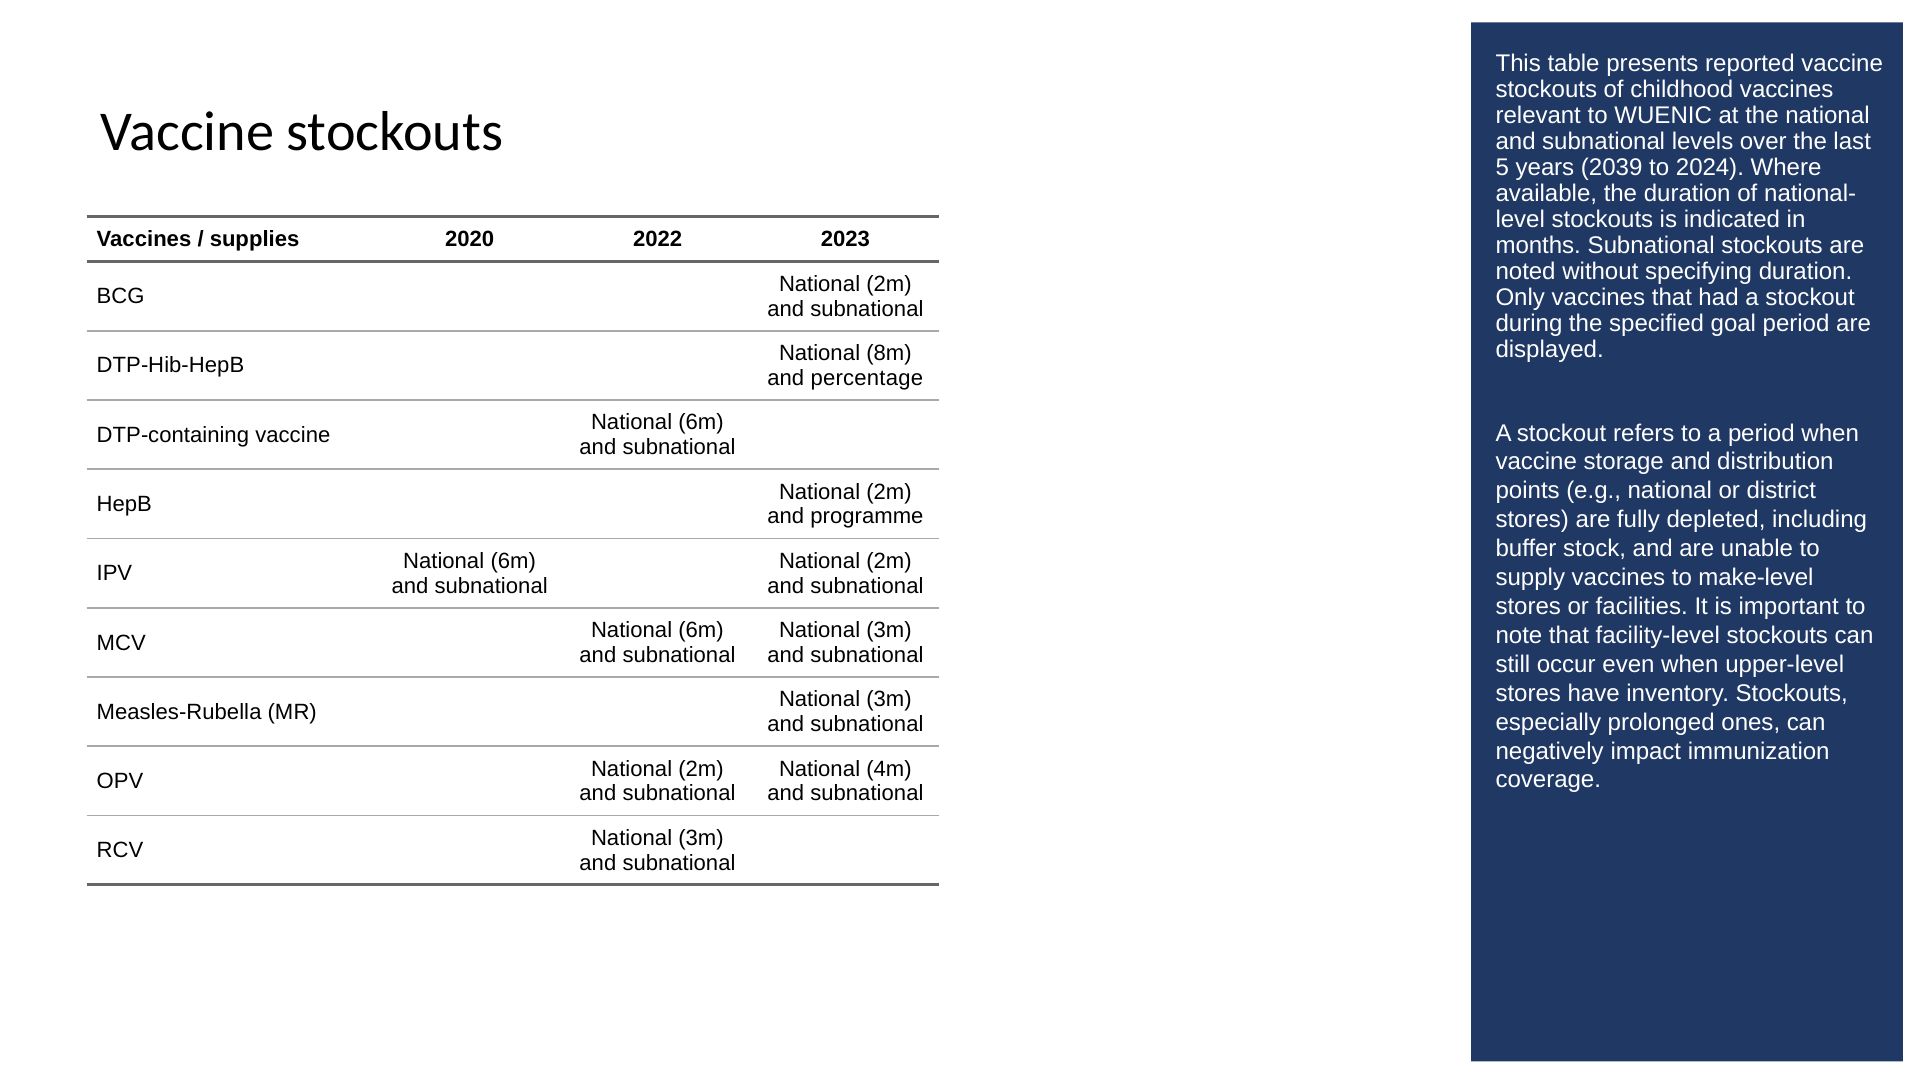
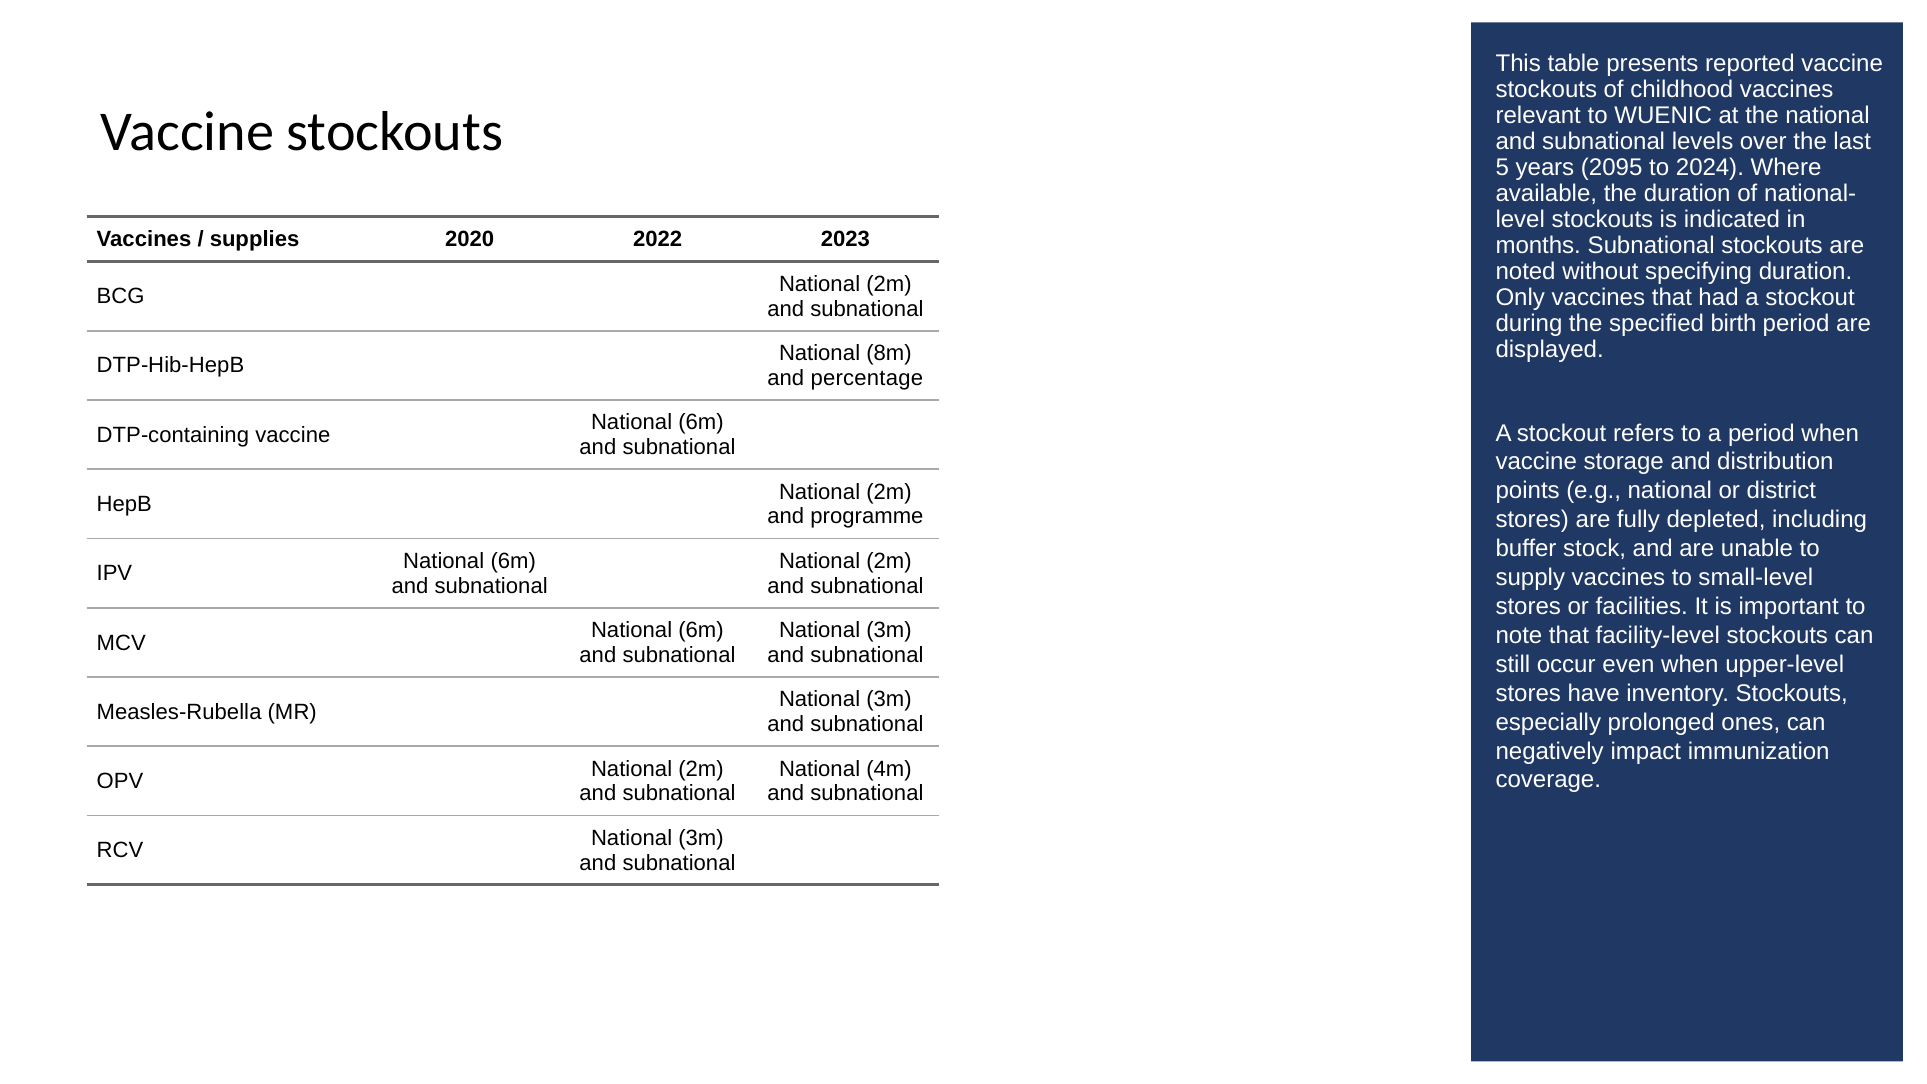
2039: 2039 -> 2095
goal: goal -> birth
make-level: make-level -> small-level
